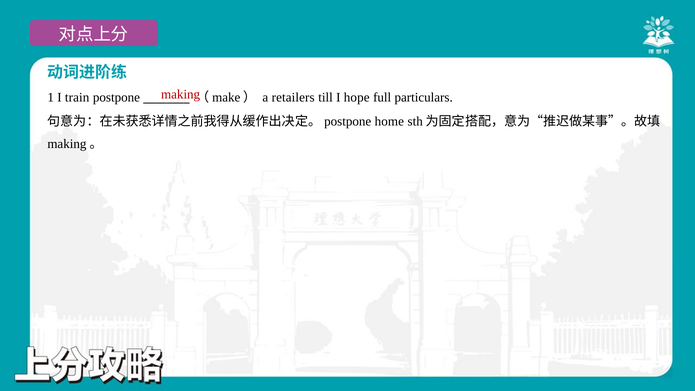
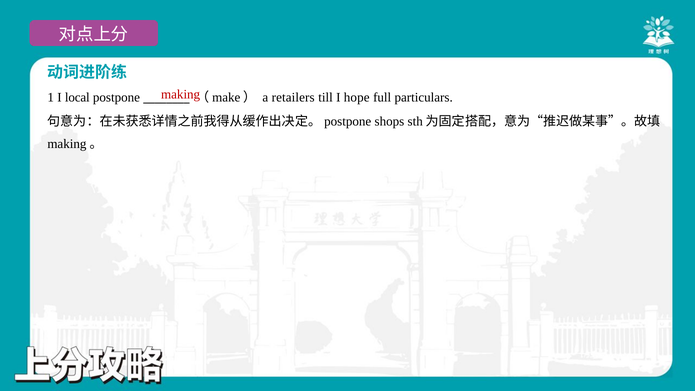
train: train -> local
home: home -> shops
